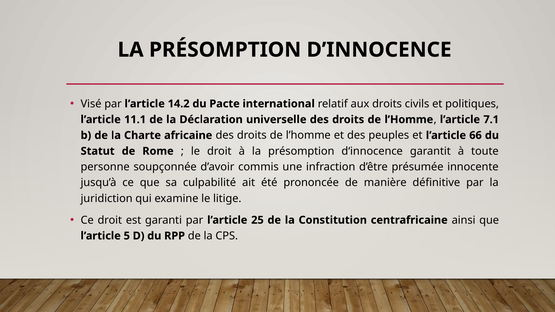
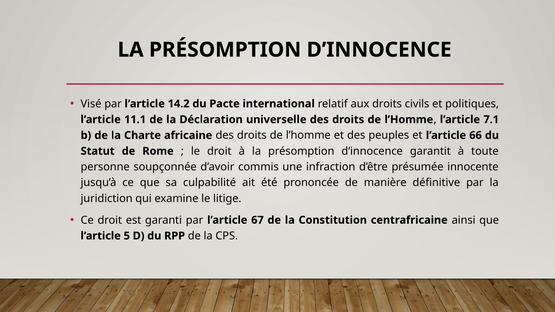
25: 25 -> 67
